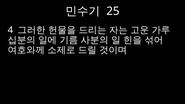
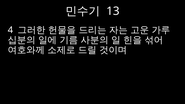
25: 25 -> 13
